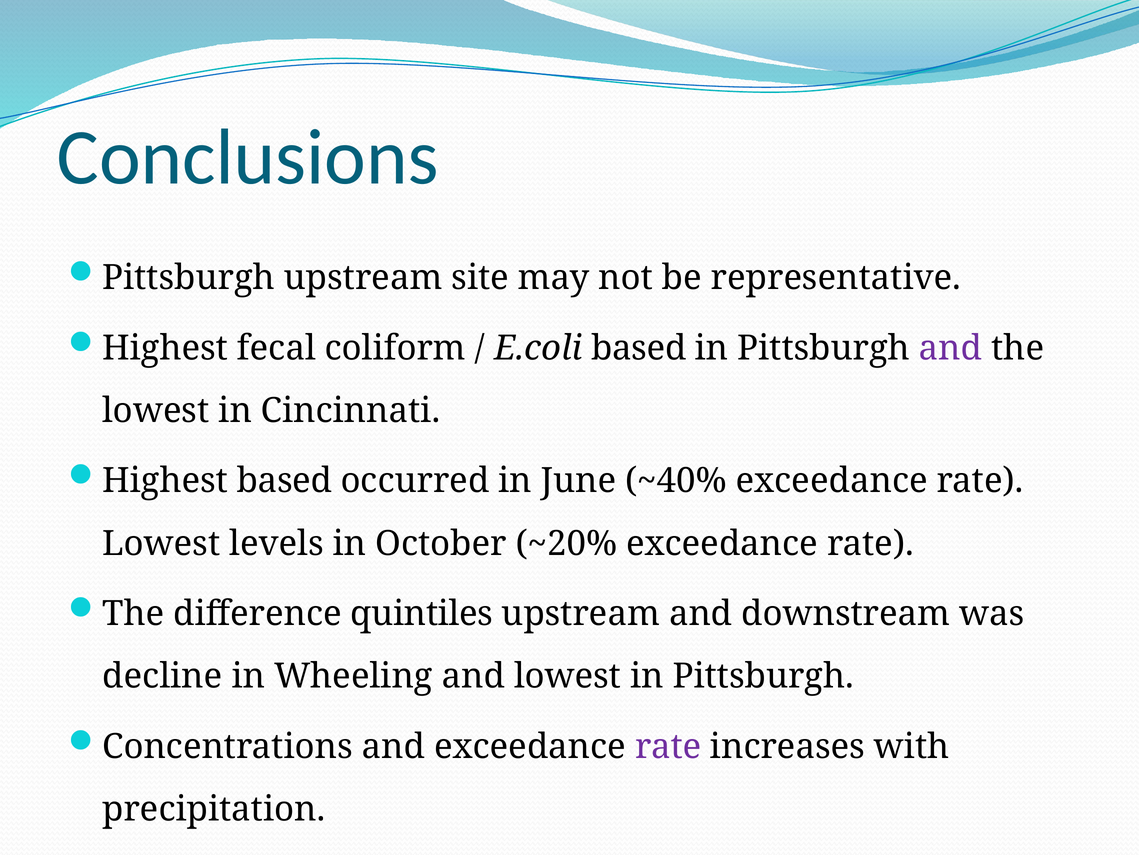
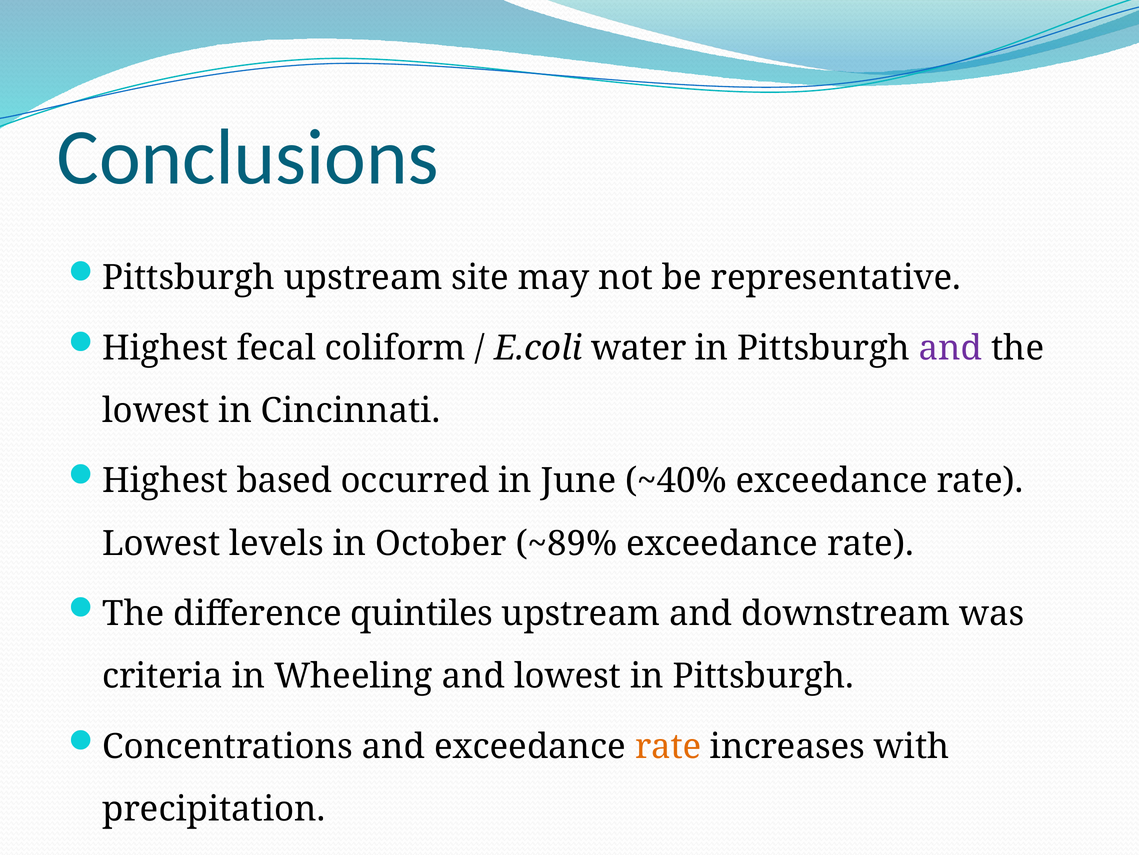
E.coli based: based -> water
~20%: ~20% -> ~89%
decline: decline -> criteria
rate at (668, 746) colour: purple -> orange
